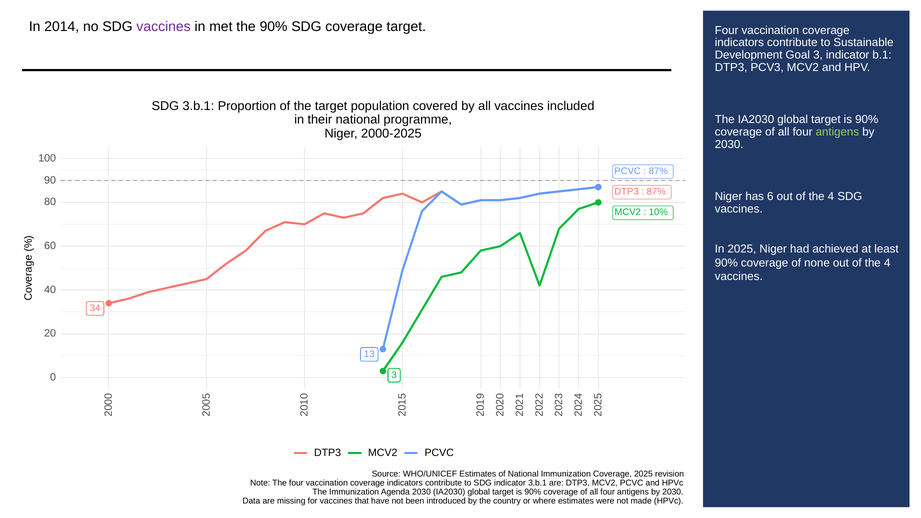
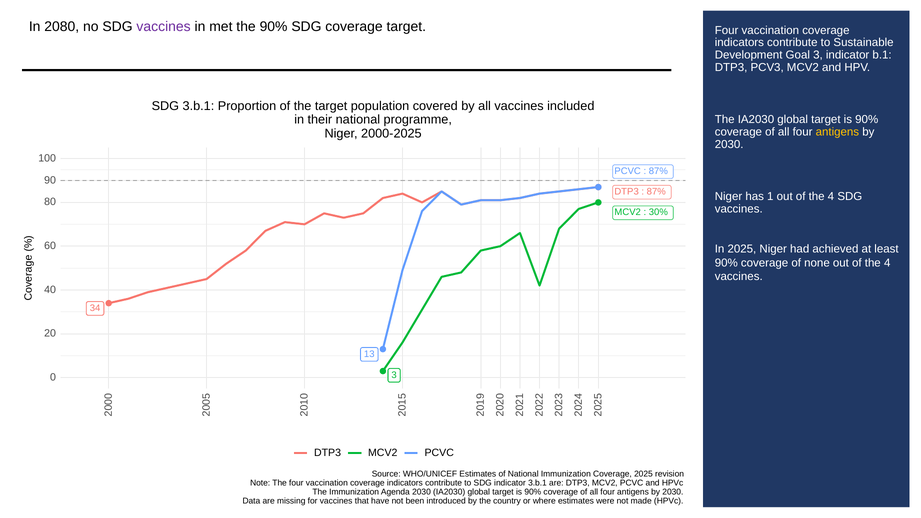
2014: 2014 -> 2080
antigens at (837, 132) colour: light green -> yellow
has 6: 6 -> 1
10%: 10% -> 30%
